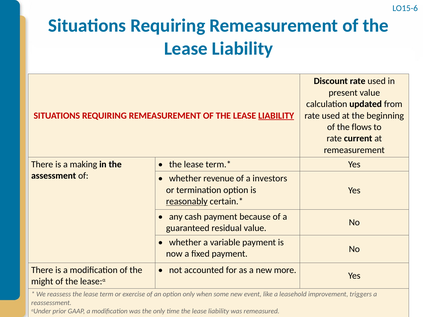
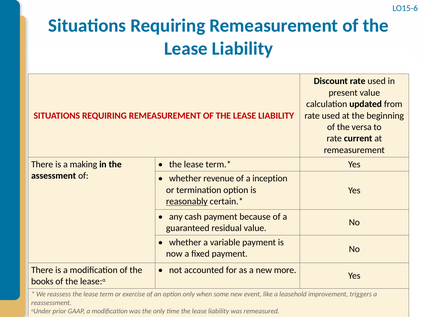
LIABILITY at (276, 116) underline: present -> none
flows: flows -> versa
investors: investors -> inception
might: might -> books
